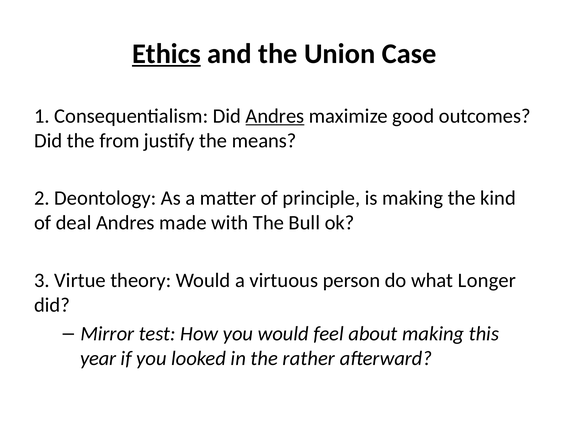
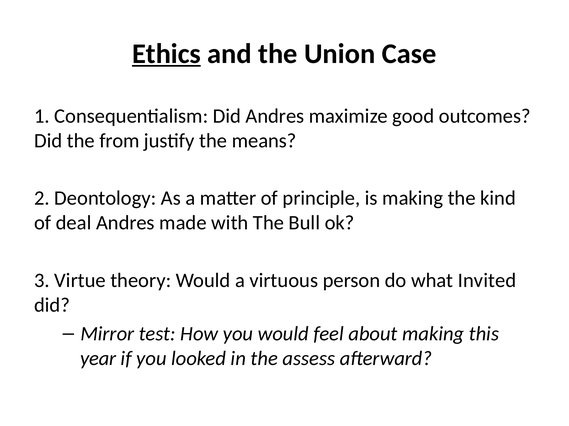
Andres at (275, 116) underline: present -> none
Longer: Longer -> Invited
rather: rather -> assess
